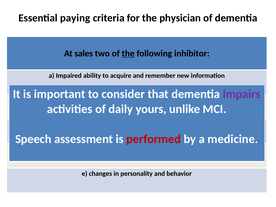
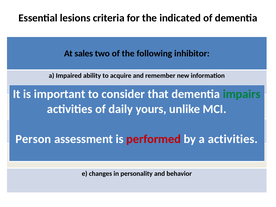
paying: paying -> lesions
physician: physician -> indicated
the at (128, 53) underline: present -> none
impairs colour: purple -> green
Speech at (33, 139): Speech -> Person
a medicine: medicine -> activities
